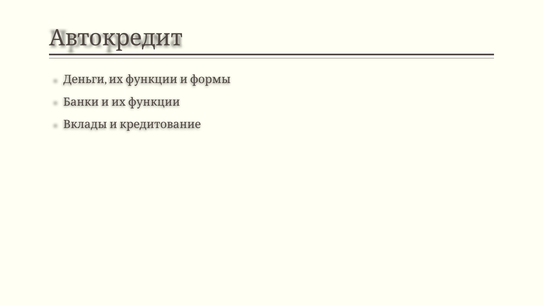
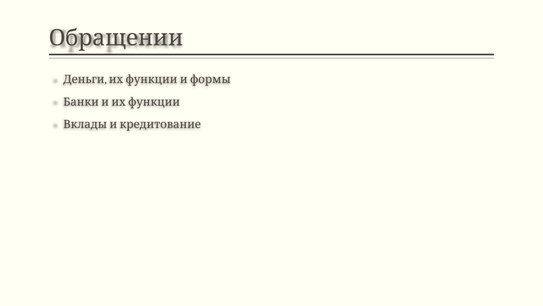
Автокредит: Автокредит -> Обращении
